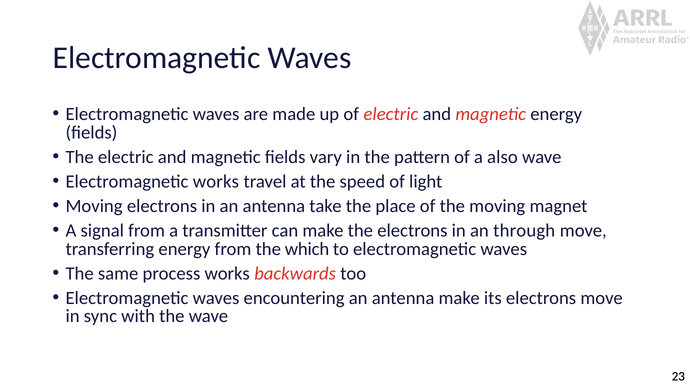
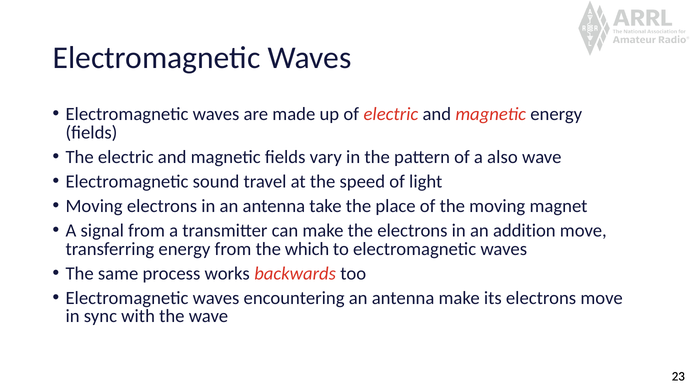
Electromagnetic works: works -> sound
through: through -> addition
